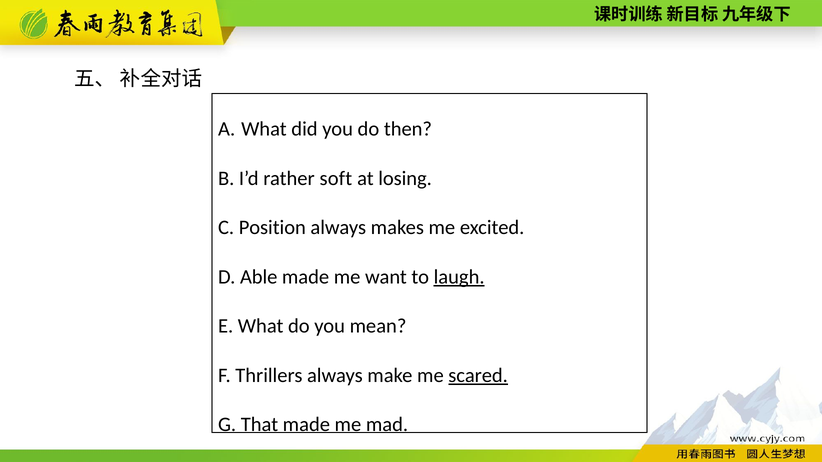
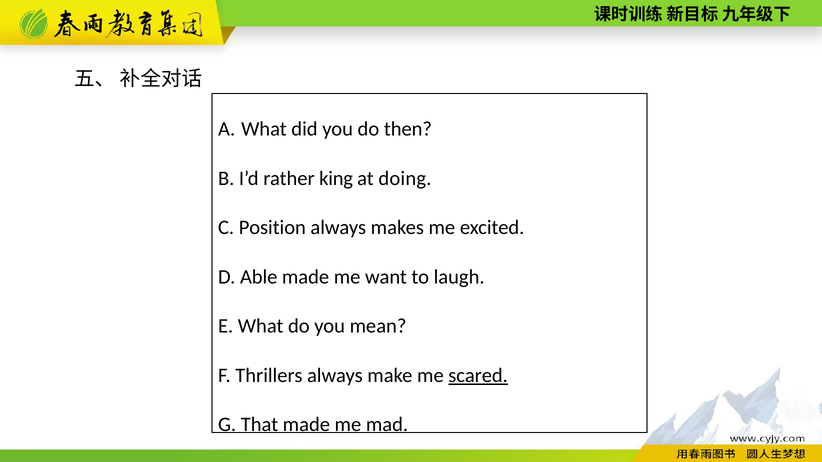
soft: soft -> king
losing: losing -> doing
laugh underline: present -> none
